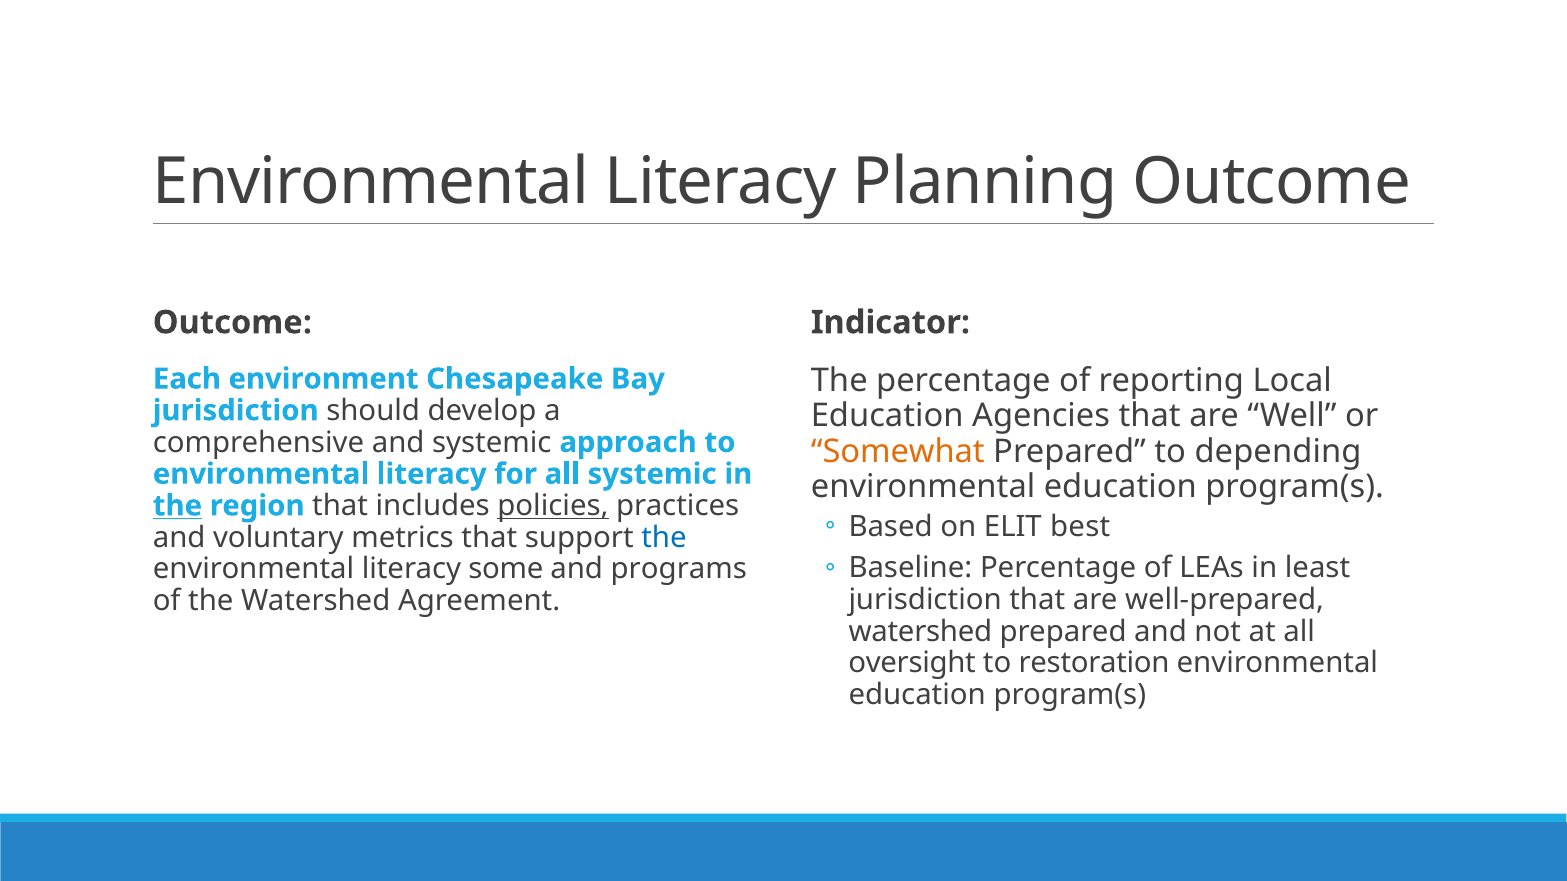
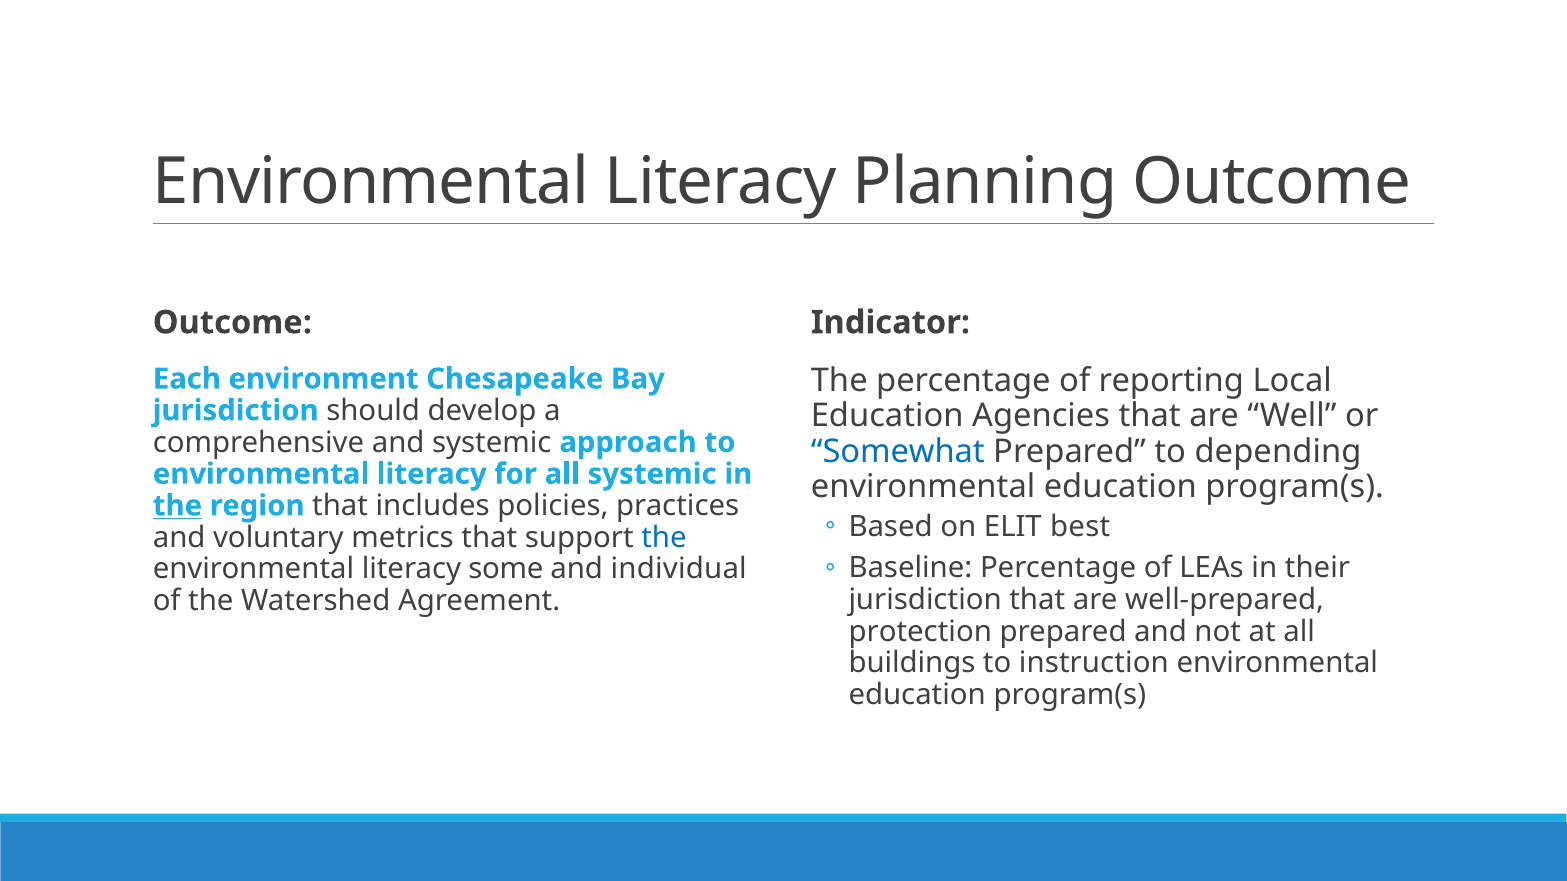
Somewhat colour: orange -> blue
policies underline: present -> none
least: least -> their
programs: programs -> individual
watershed at (920, 632): watershed -> protection
oversight: oversight -> buildings
restoration: restoration -> instruction
